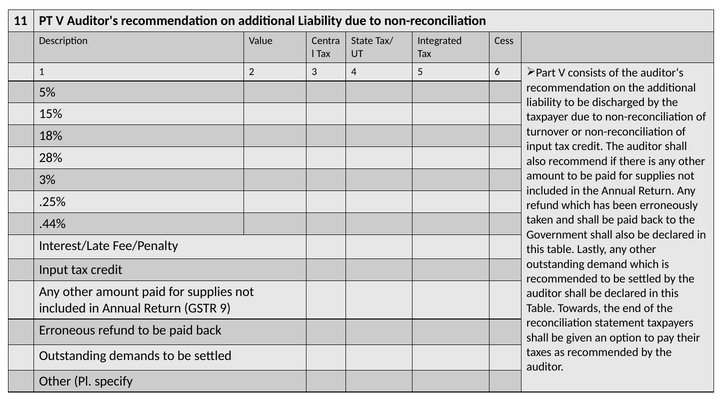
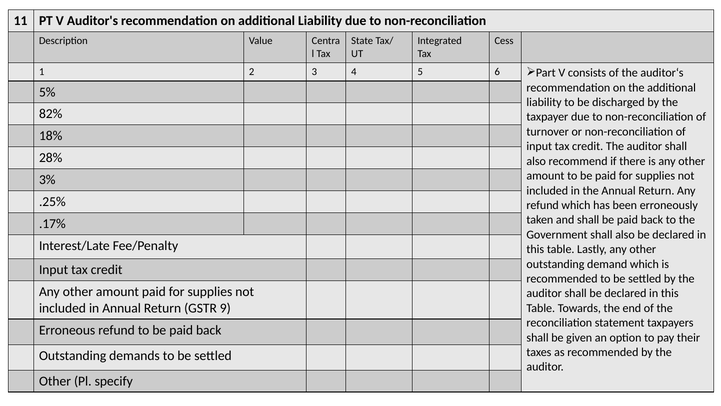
15%: 15% -> 82%
.44%: .44% -> .17%
